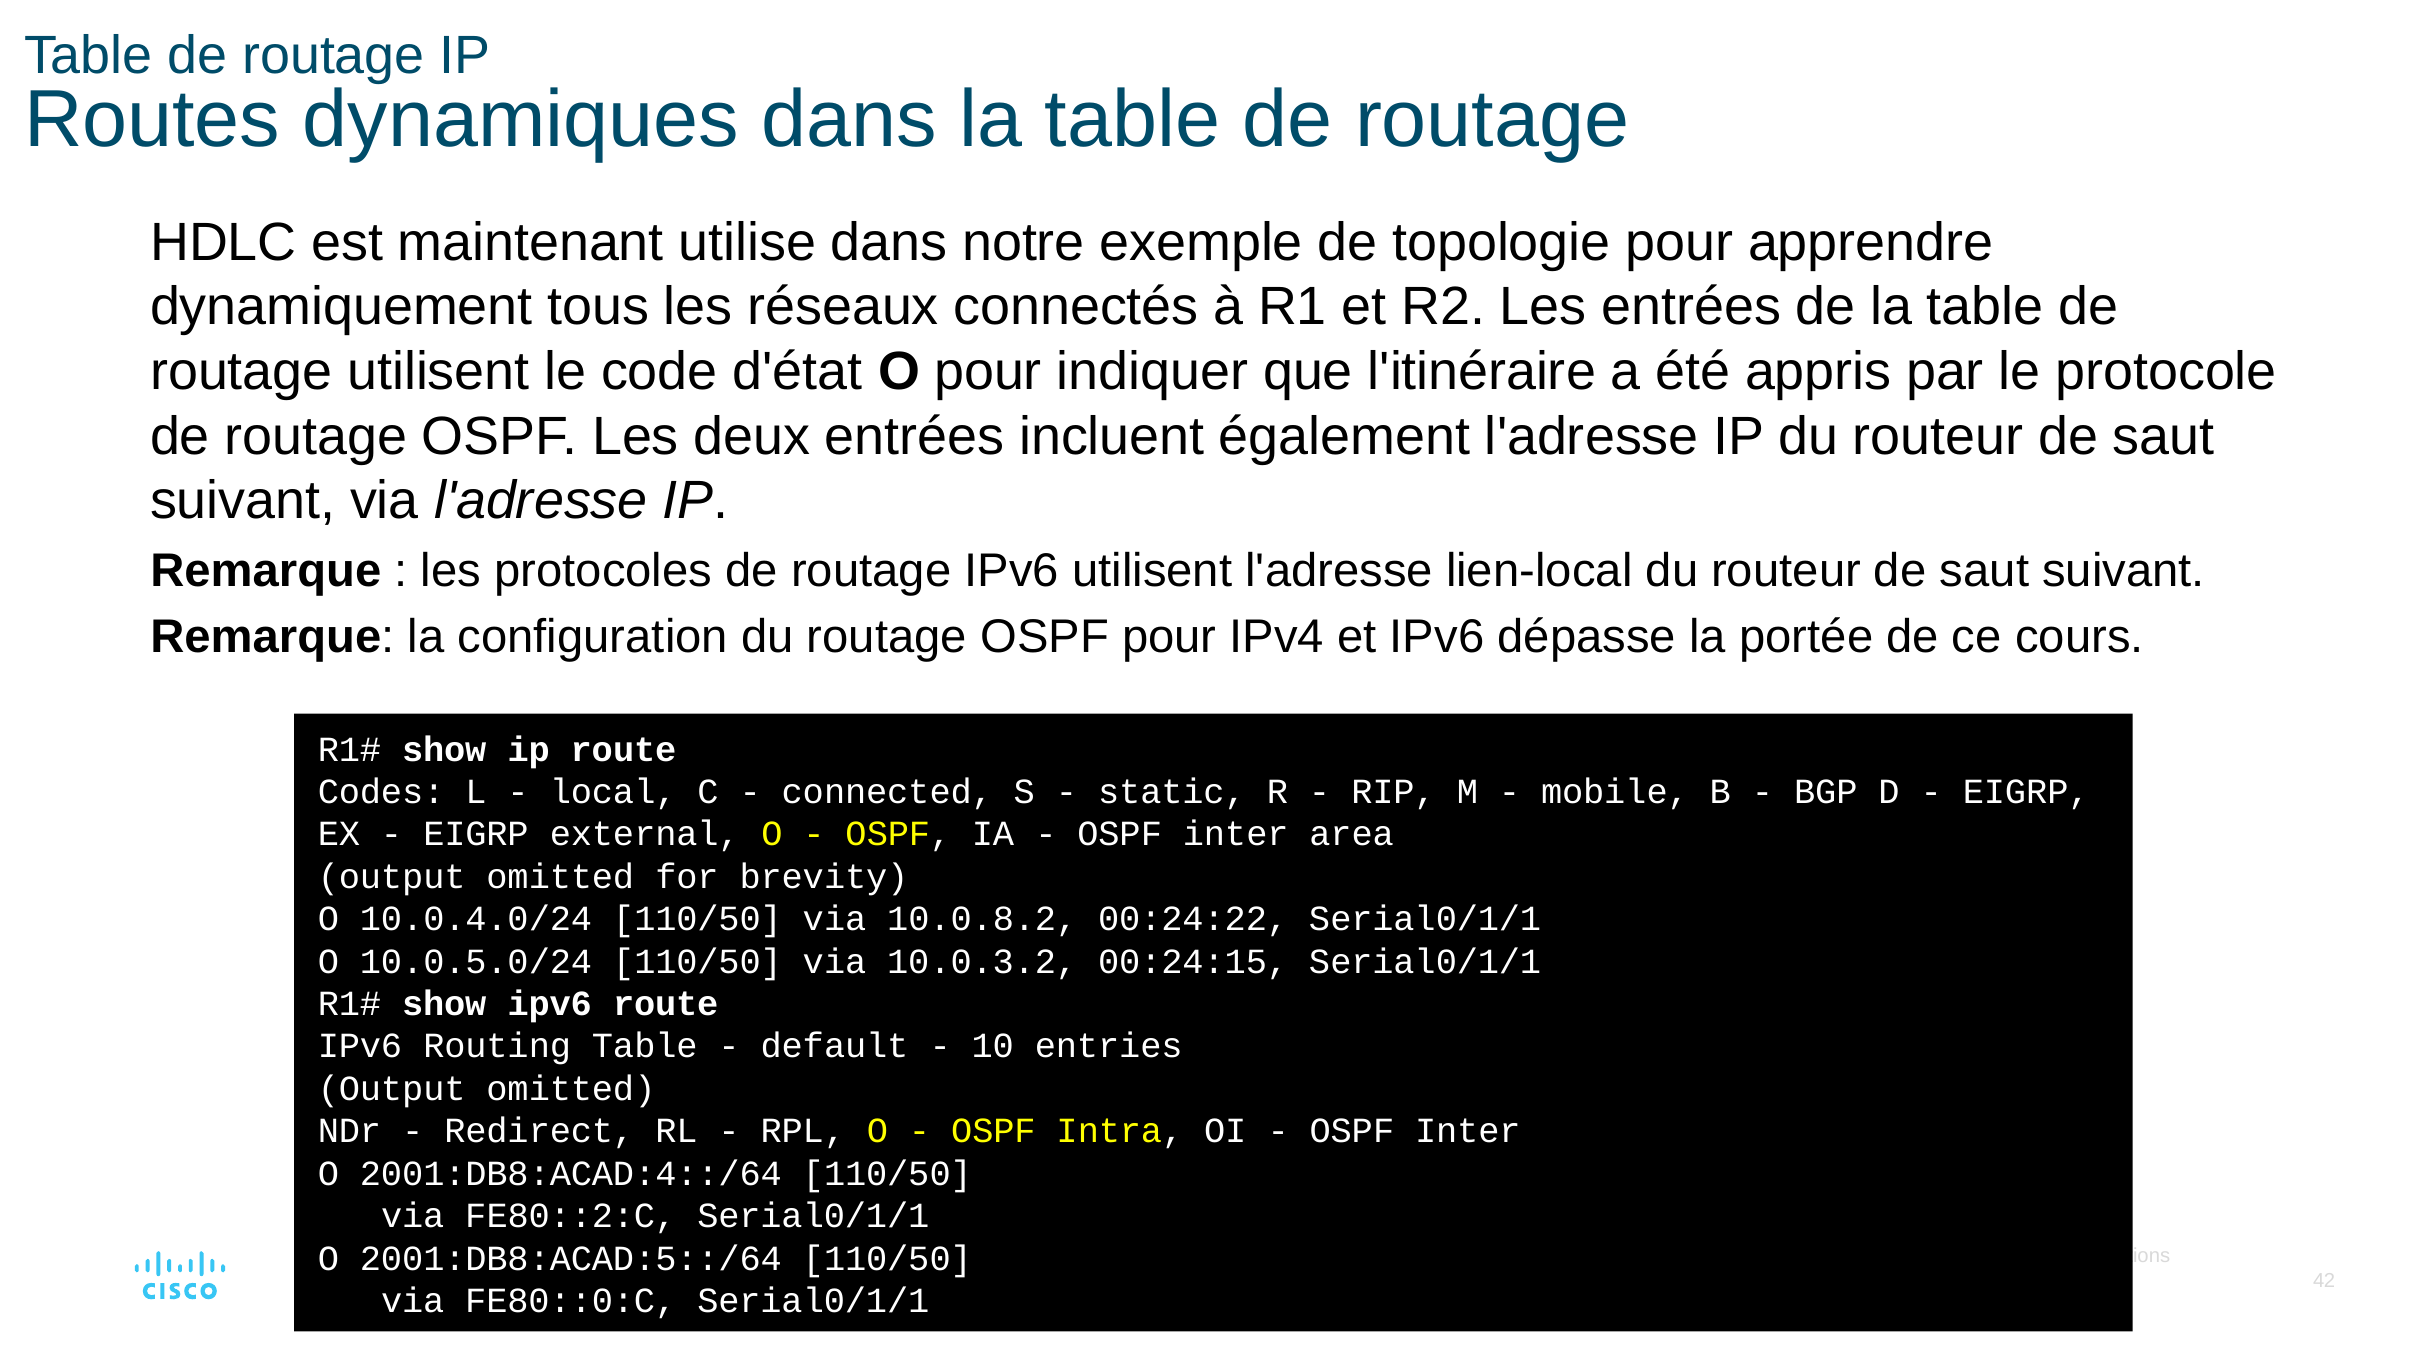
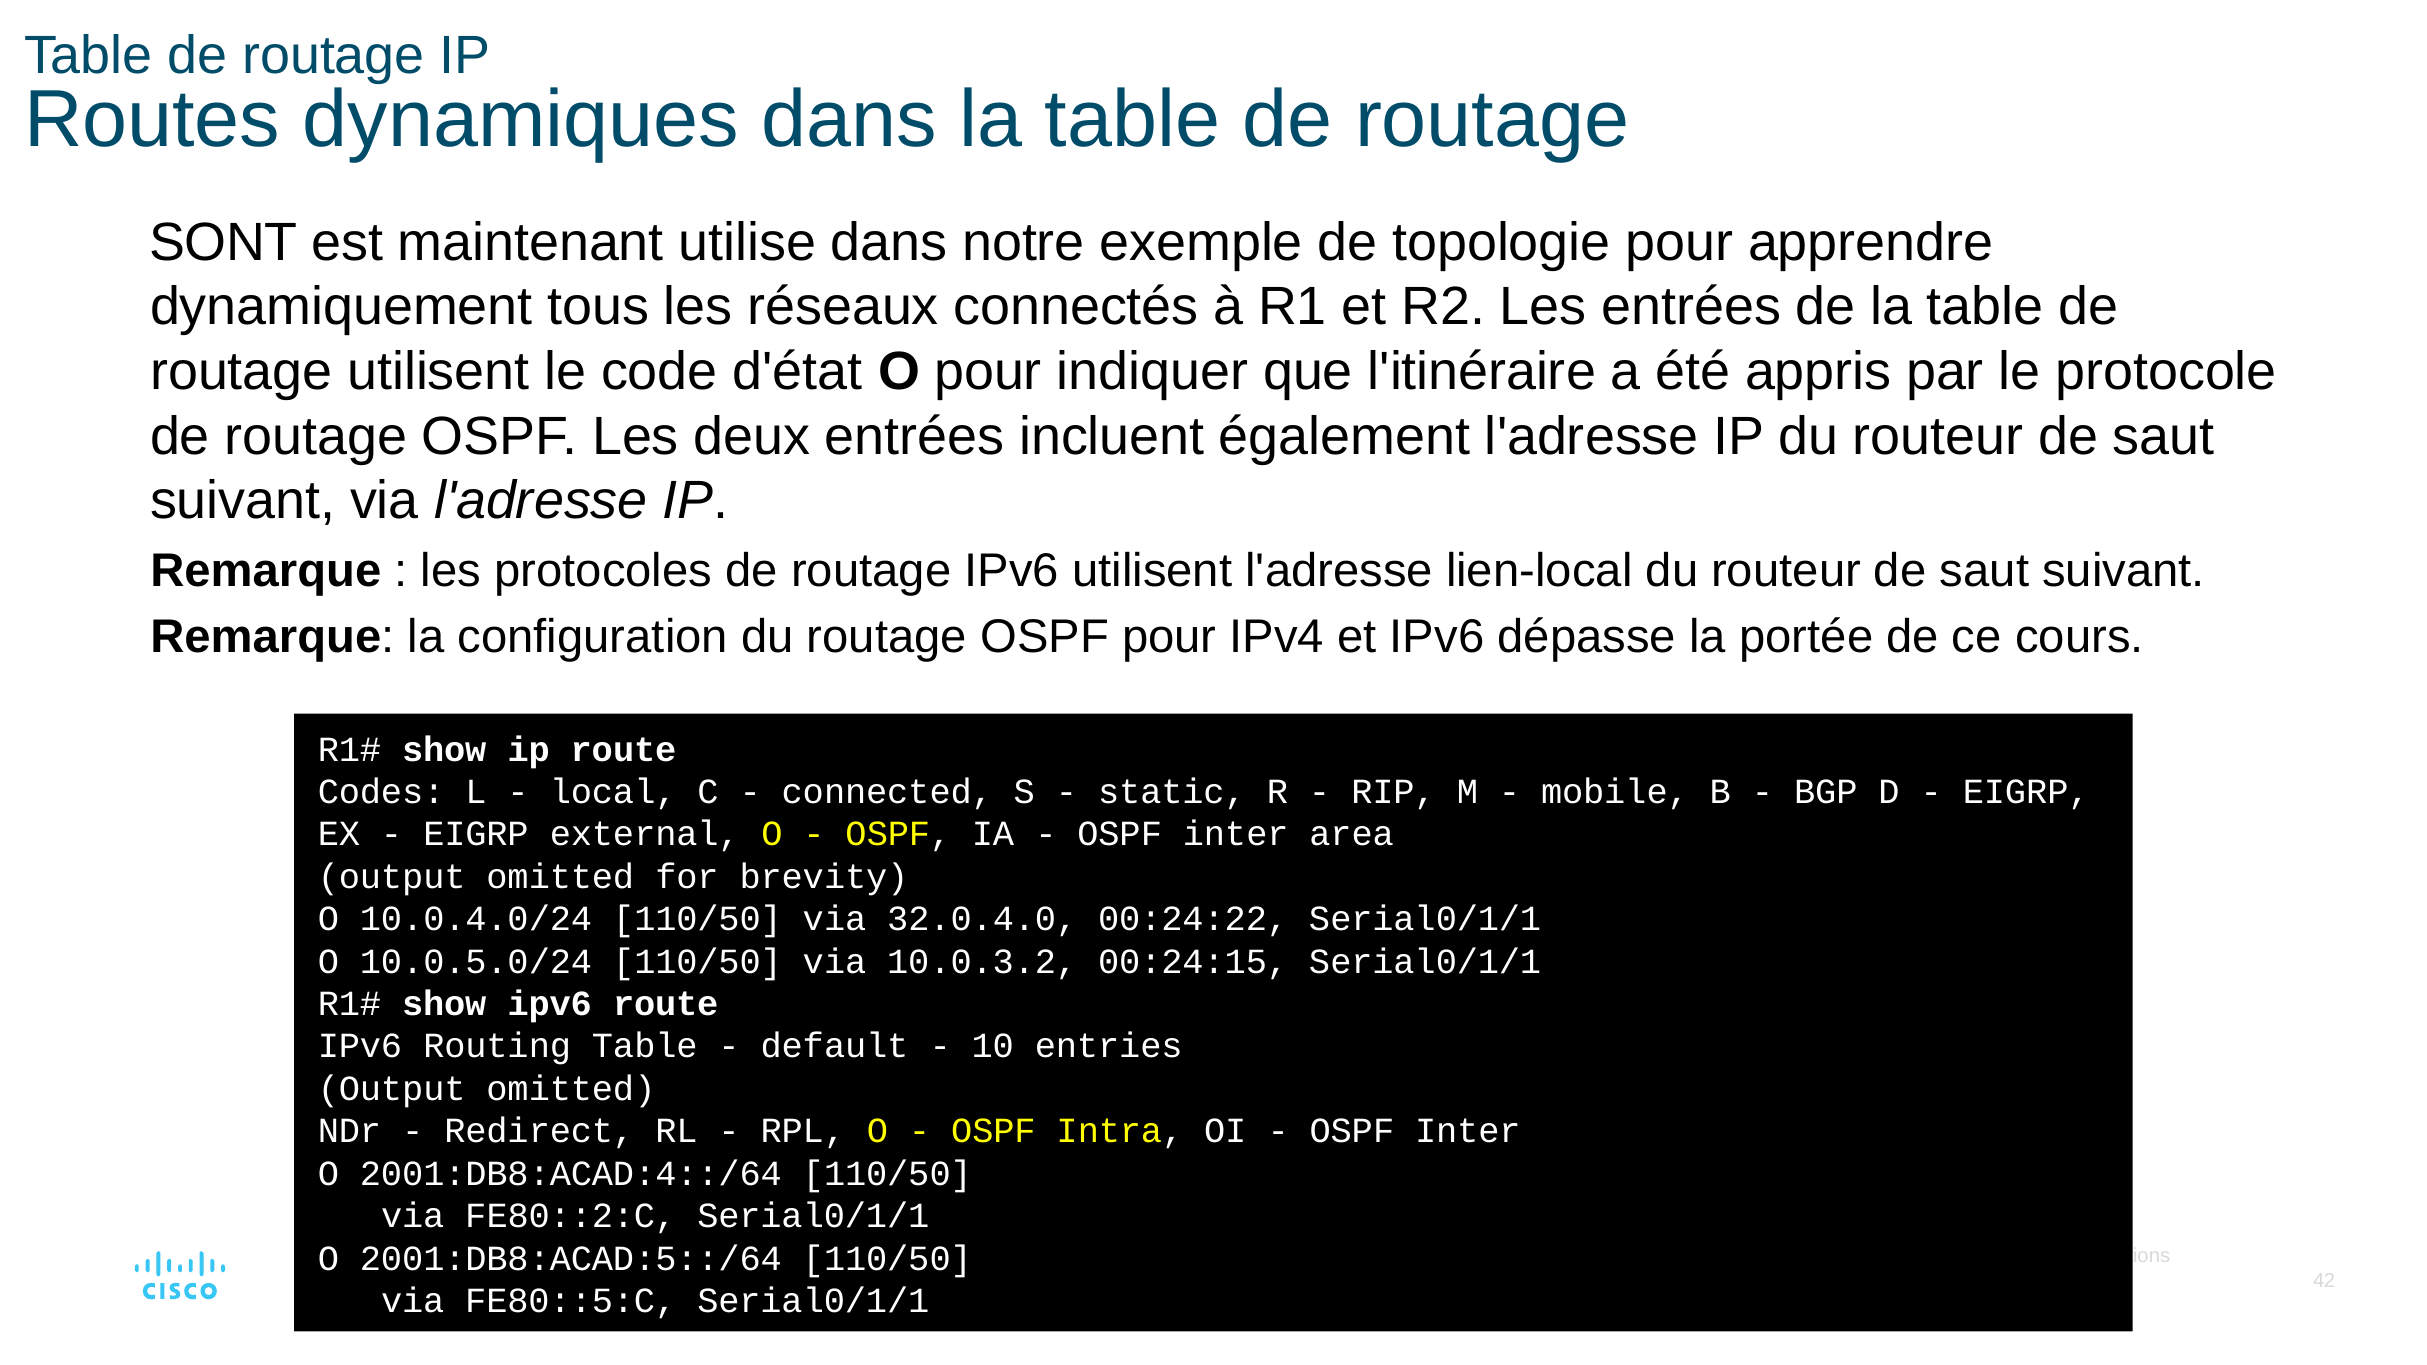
HDLC: HDLC -> SONT
10.0.8.2: 10.0.8.2 -> 32.0.4.0
FE80::0:C: FE80::0:C -> FE80::5:C
